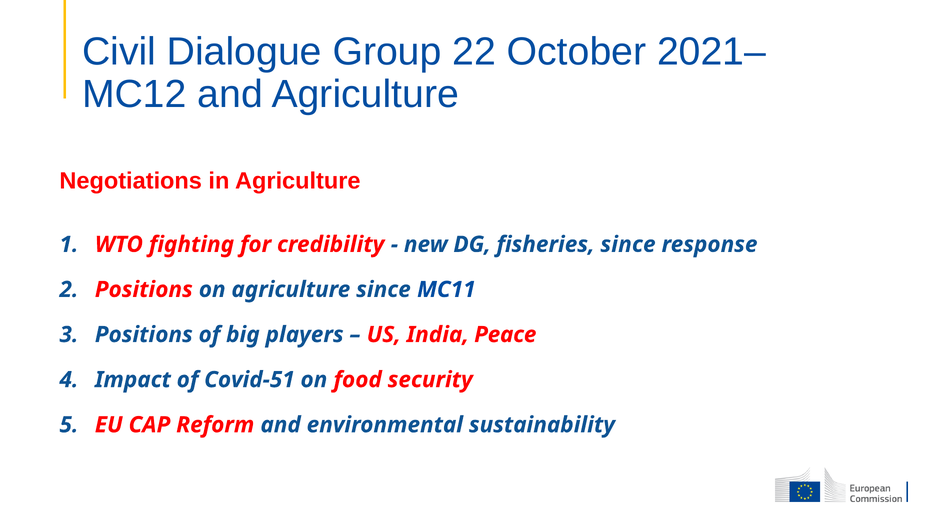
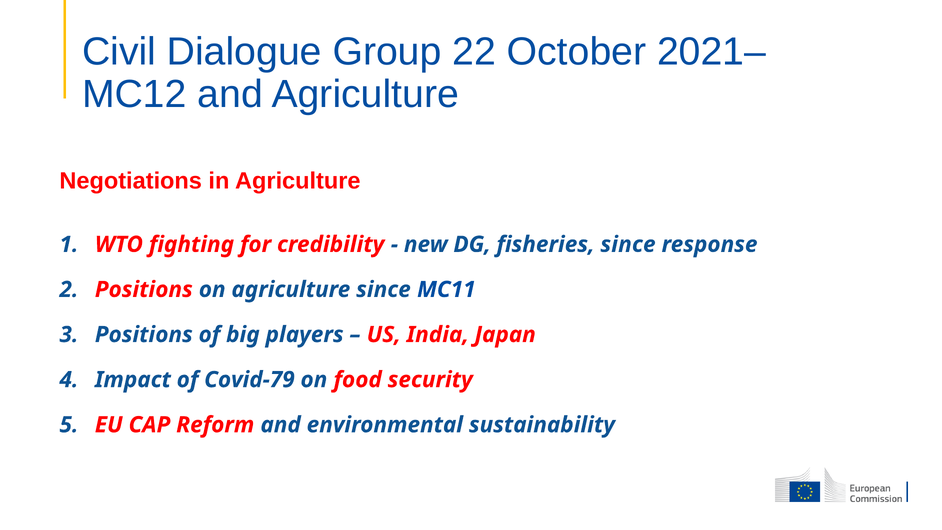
Peace: Peace -> Japan
Covid-51: Covid-51 -> Covid-79
